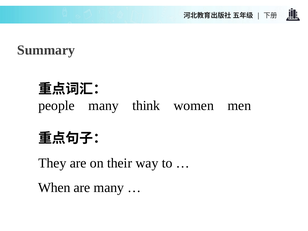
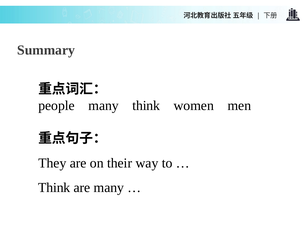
When at (54, 188): When -> Think
